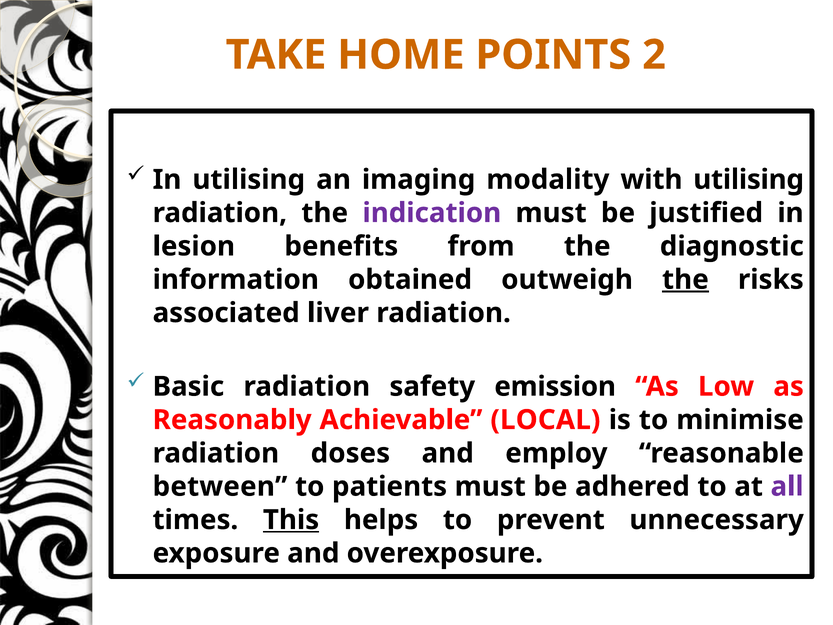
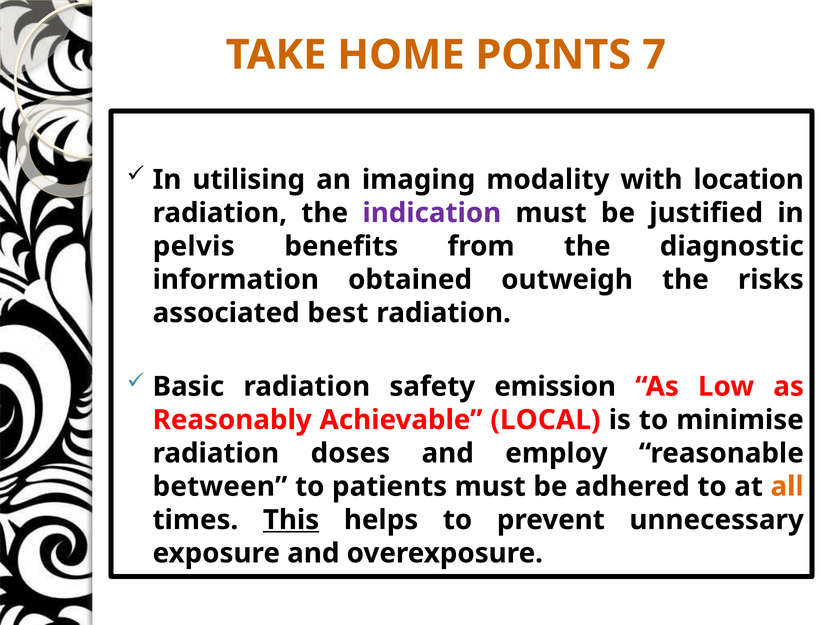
2: 2 -> 7
with utilising: utilising -> location
lesion: lesion -> pelvis
the at (685, 279) underline: present -> none
liver: liver -> best
all colour: purple -> orange
